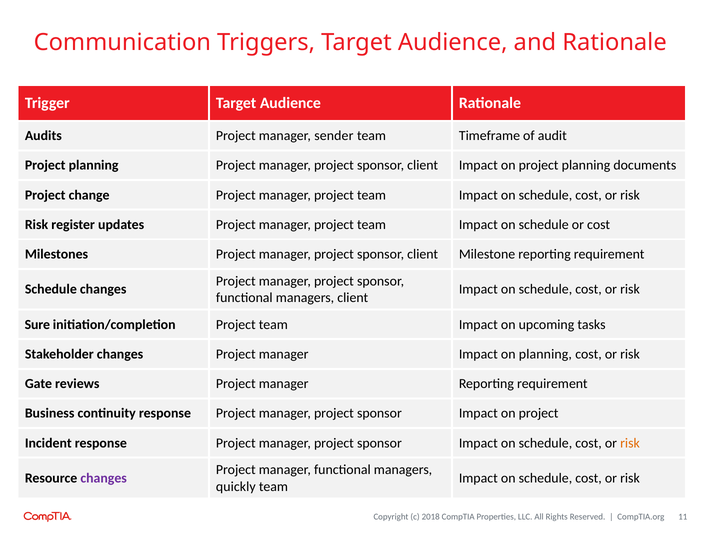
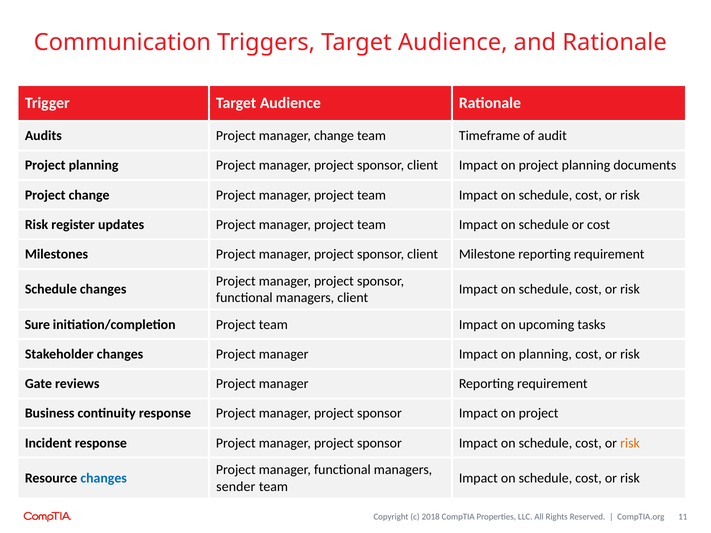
manager sender: sender -> change
changes at (104, 478) colour: purple -> blue
quickly: quickly -> sender
